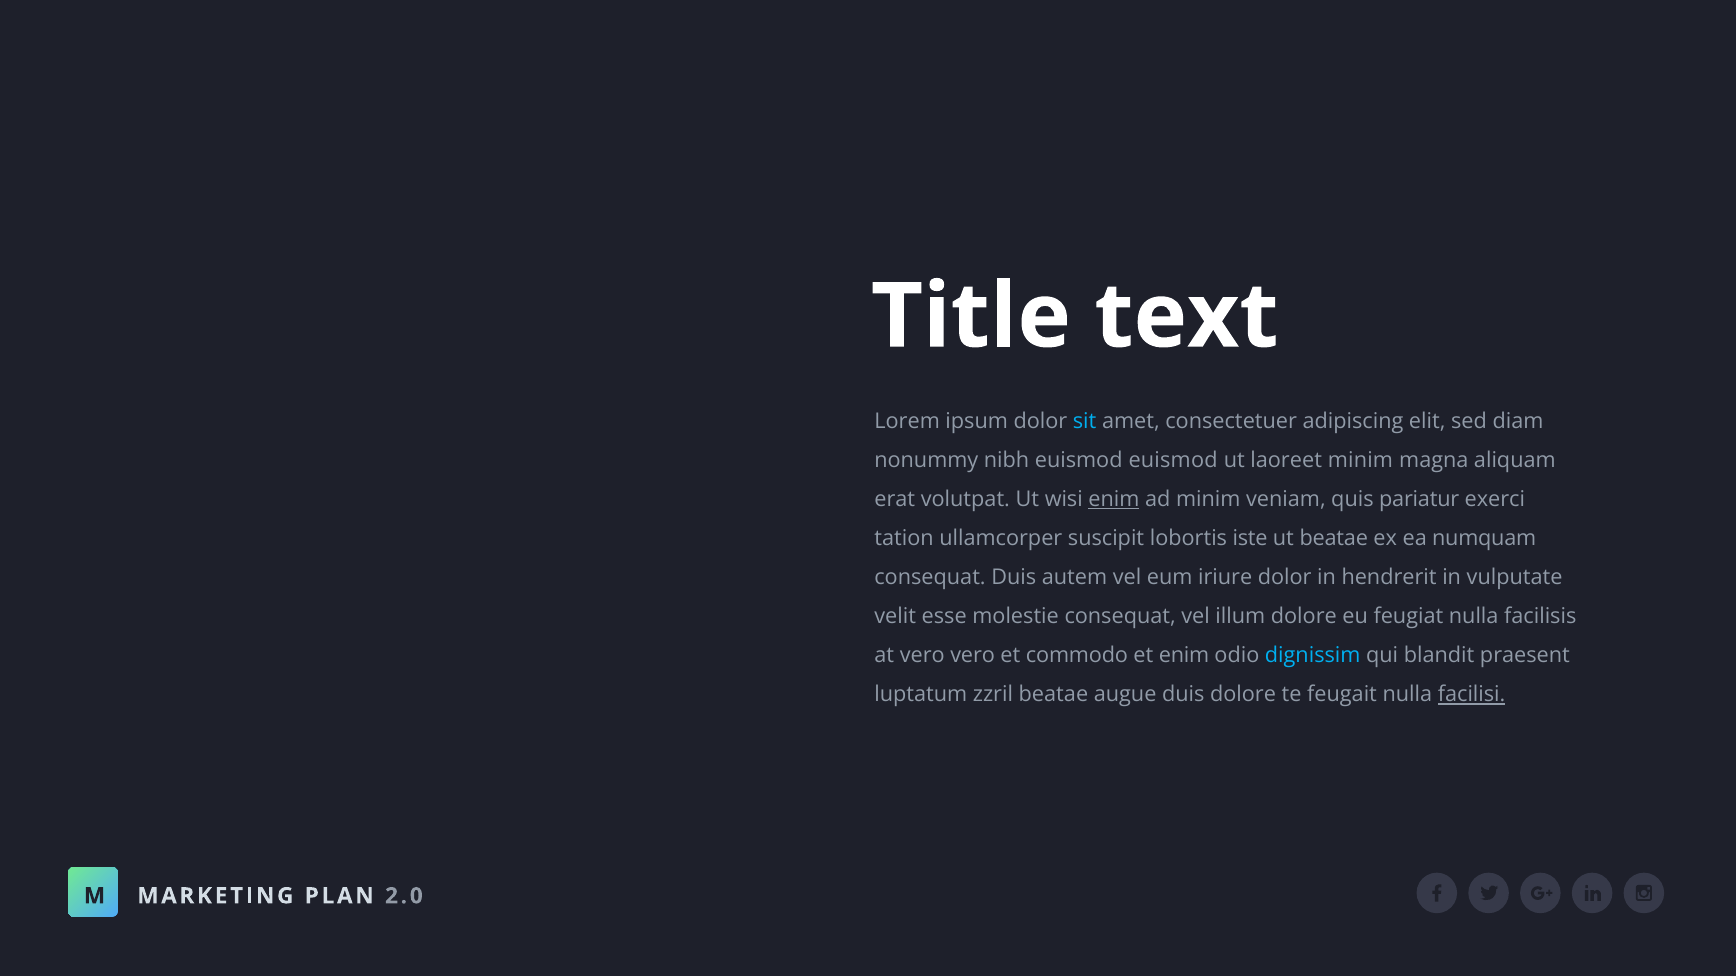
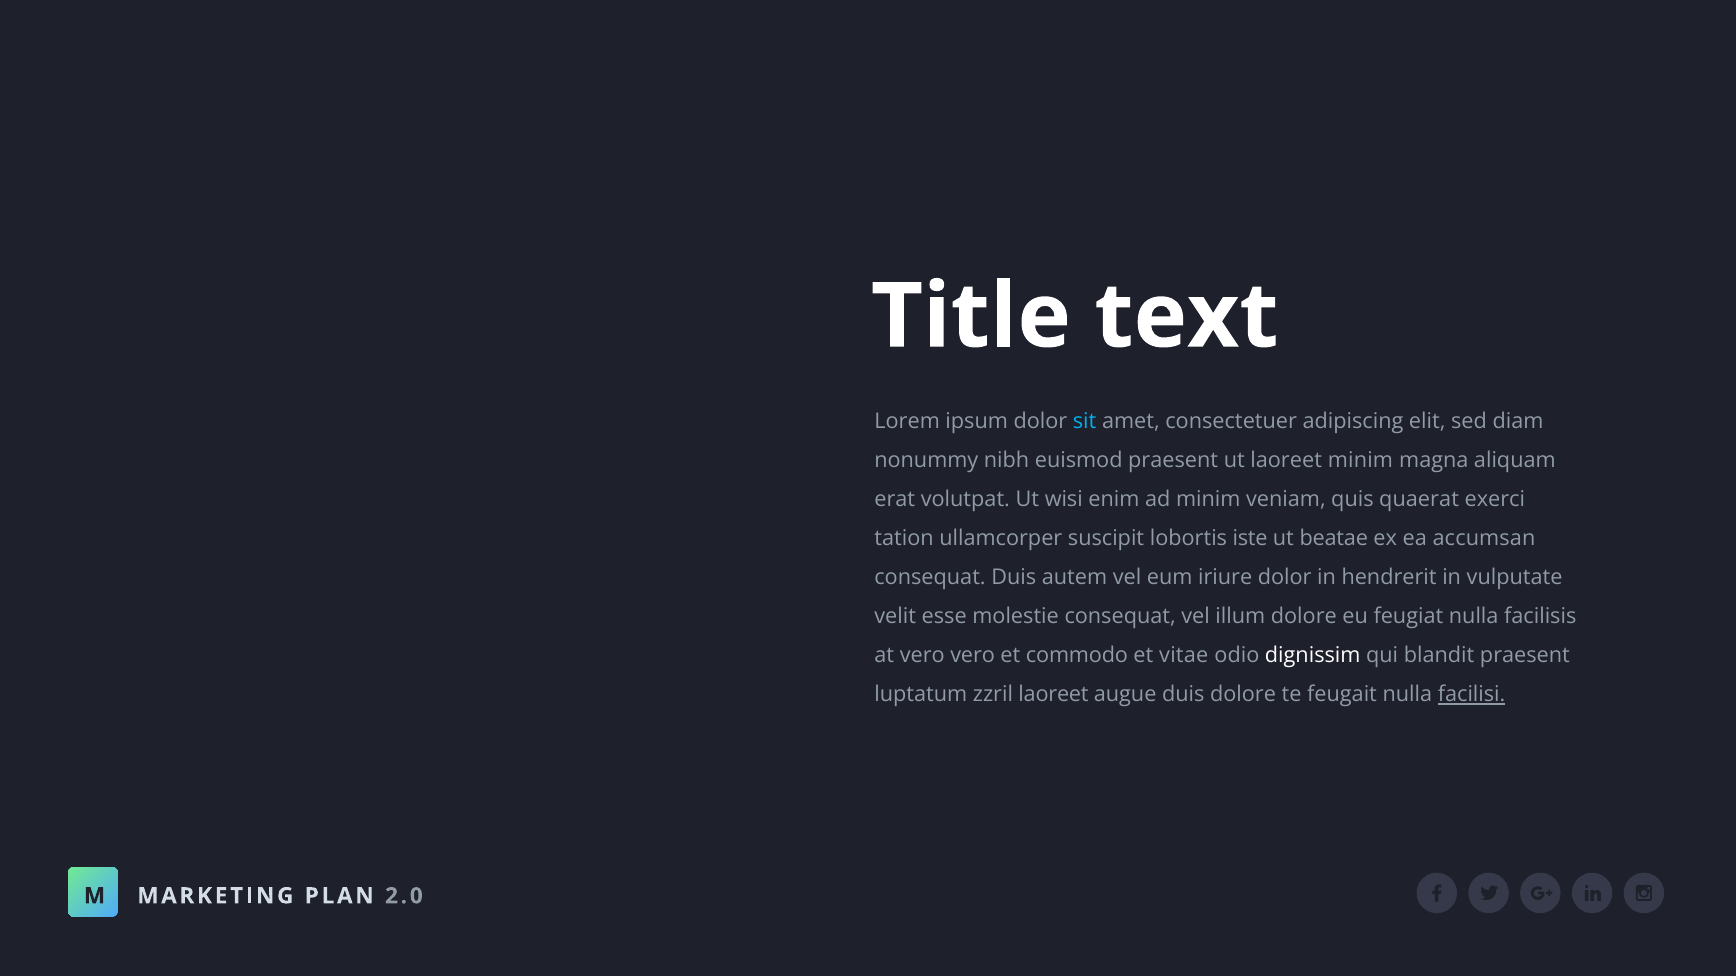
euismod euismod: euismod -> praesent
enim at (1114, 500) underline: present -> none
pariatur: pariatur -> quaerat
numquam: numquam -> accumsan
et enim: enim -> vitae
dignissim colour: light blue -> white
zzril beatae: beatae -> laoreet
